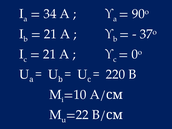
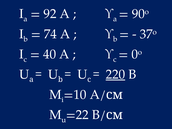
34: 34 -> 92
21 at (50, 34): 21 -> 74
21 at (50, 54): 21 -> 40
220 underline: none -> present
